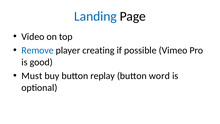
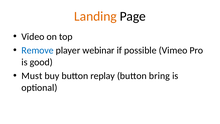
Landing colour: blue -> orange
creating: creating -> webinar
word: word -> bring
